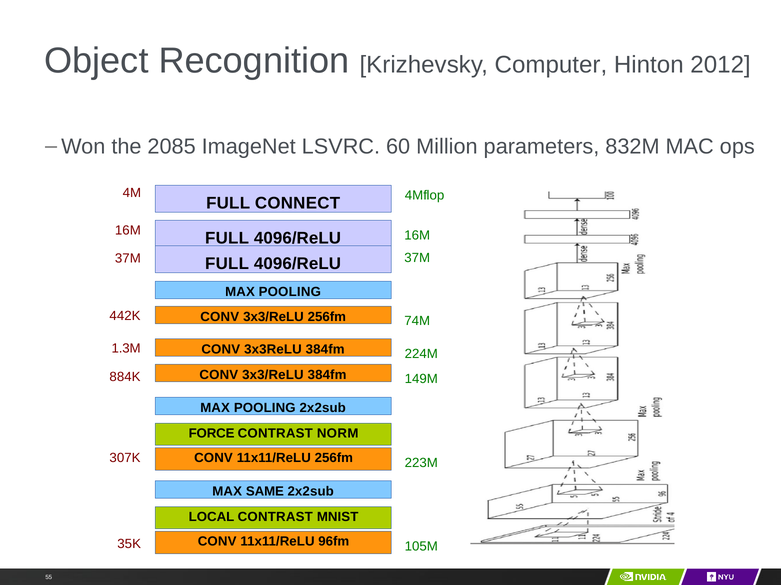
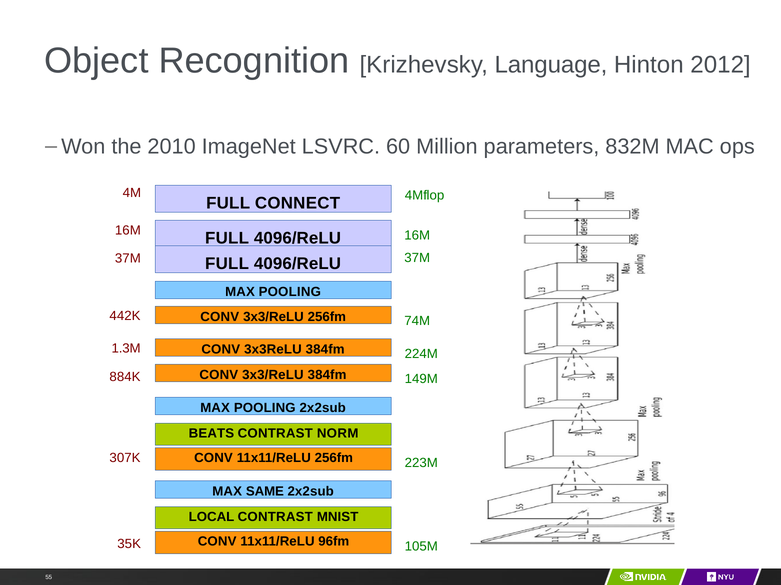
Computer: Computer -> Language
2085: 2085 -> 2010
FORCE: FORCE -> BEATS
